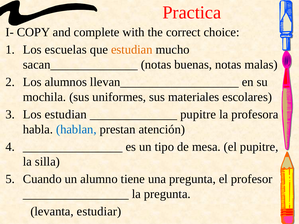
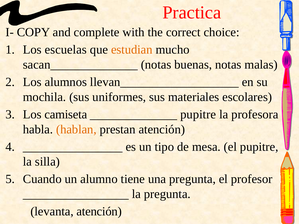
Los estudian: estudian -> camiseta
hablan colour: blue -> orange
levanta estudiar: estudiar -> atención
